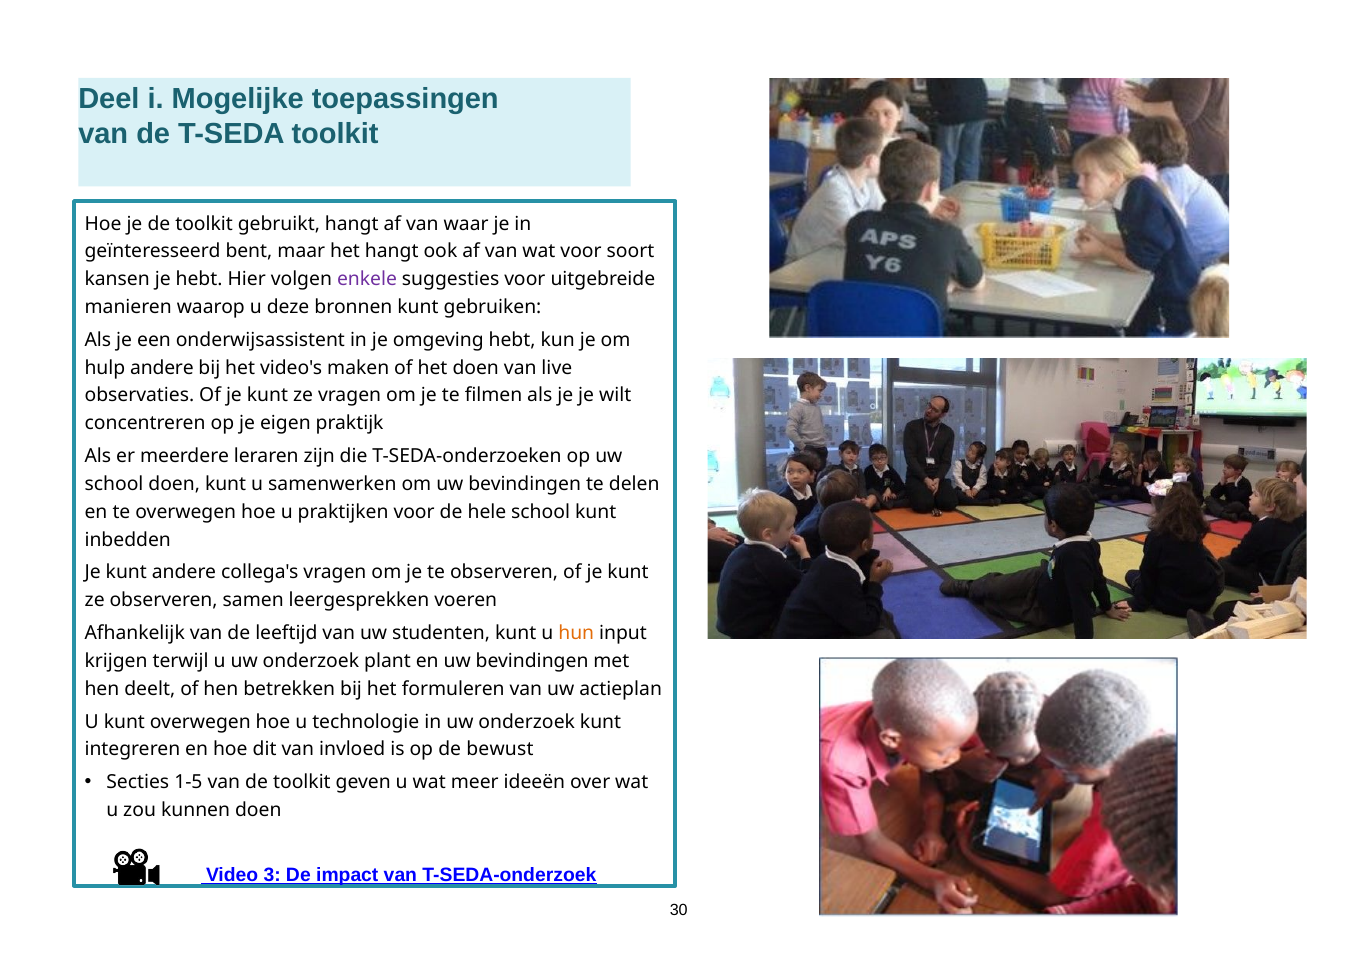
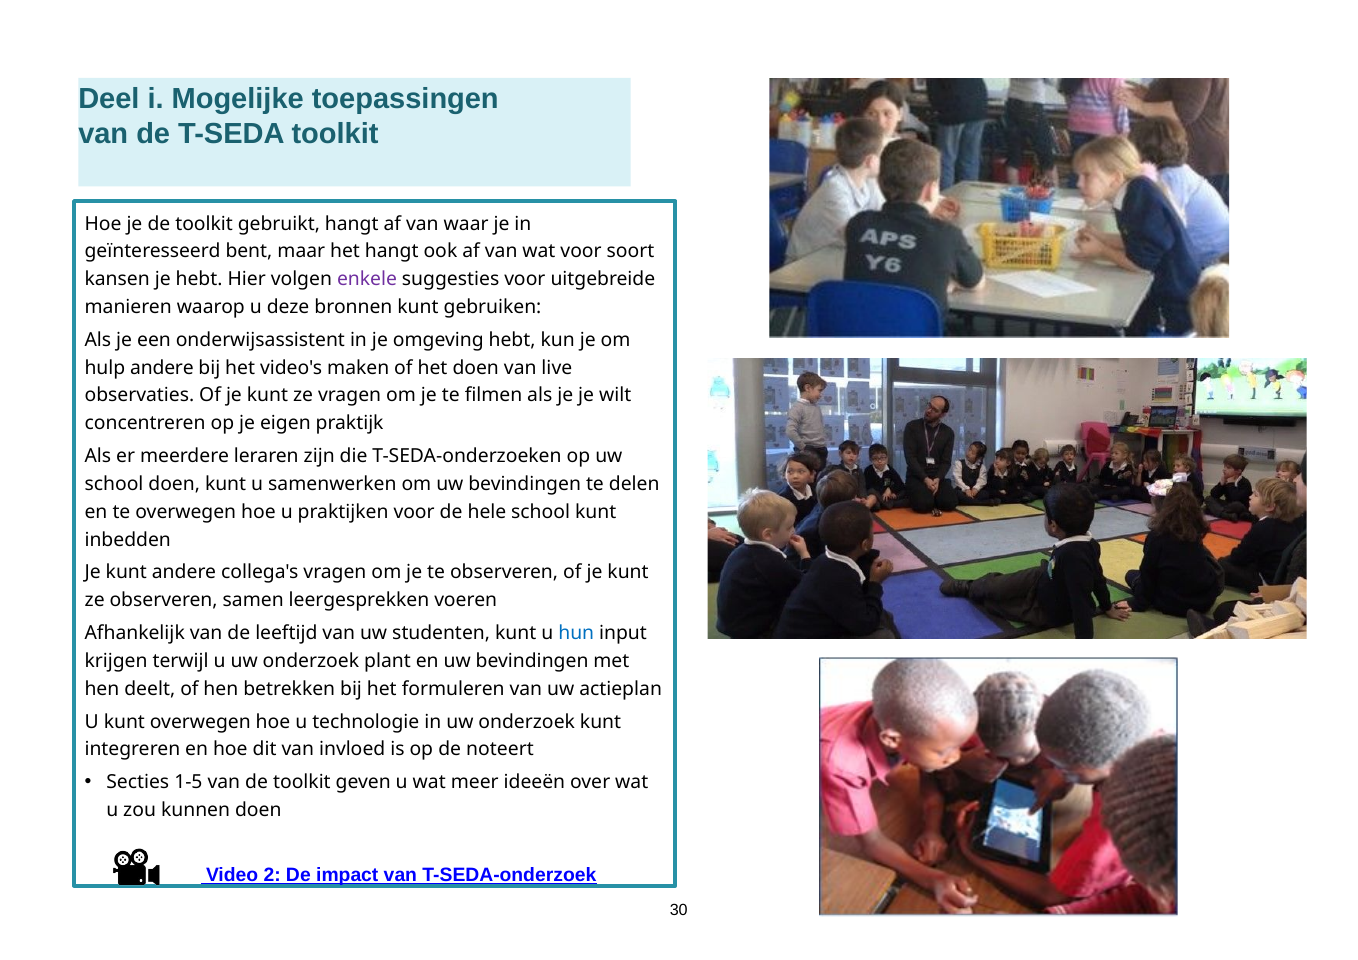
hun colour: orange -> blue
bewust: bewust -> noteert
3: 3 -> 2
